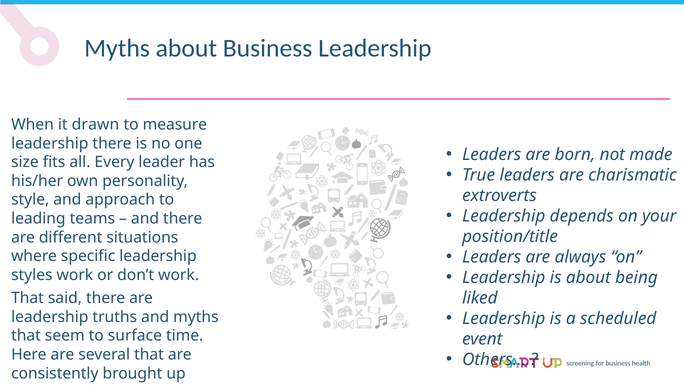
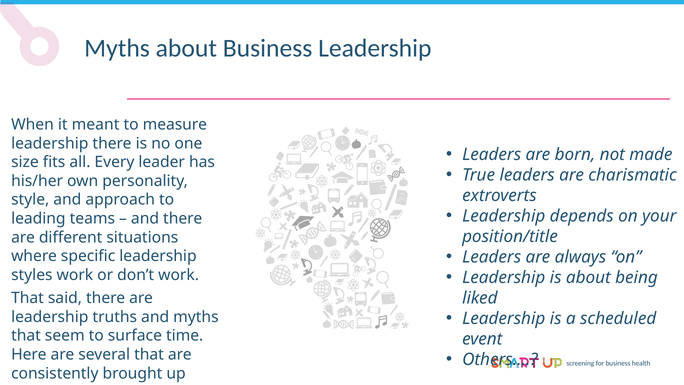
drawn: drawn -> meant
